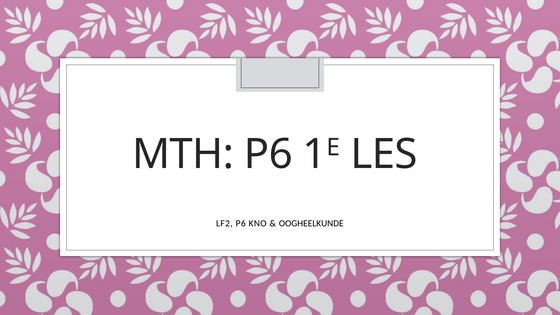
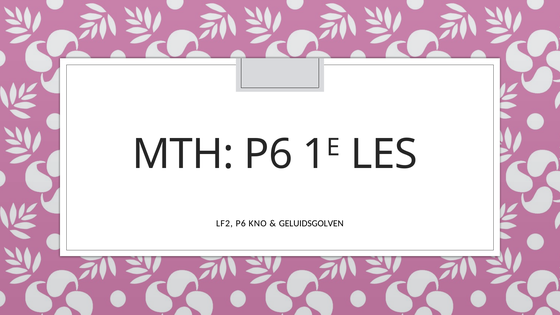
OOGHEELKUNDE: OOGHEELKUNDE -> GELUIDSGOLVEN
